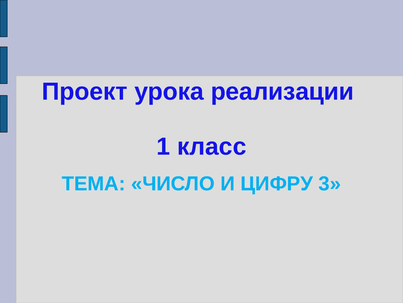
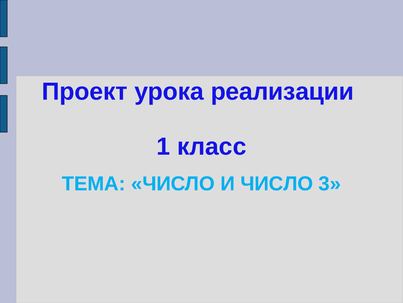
И ЦИФРУ: ЦИФРУ -> ЧИСЛО
